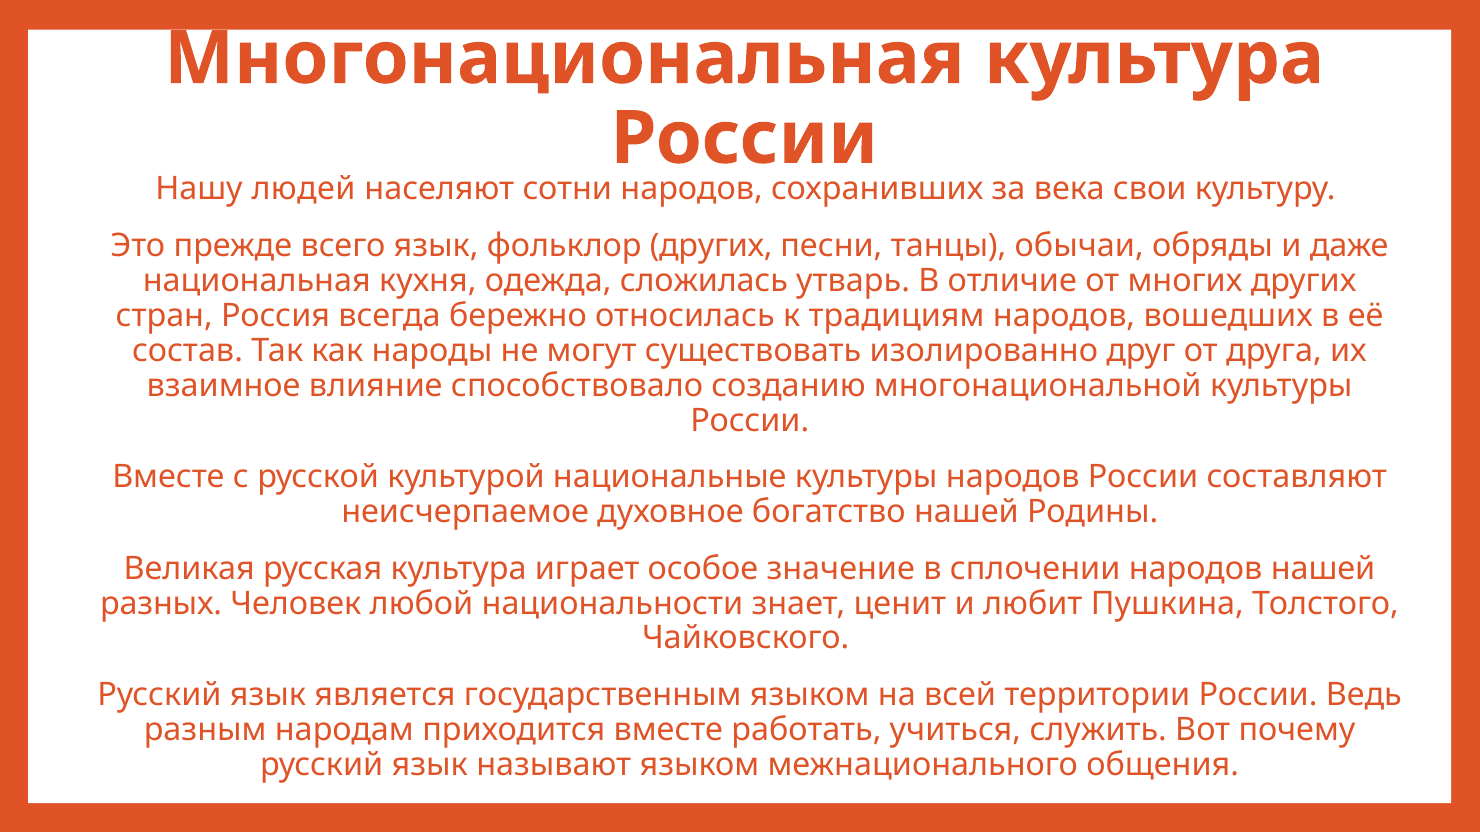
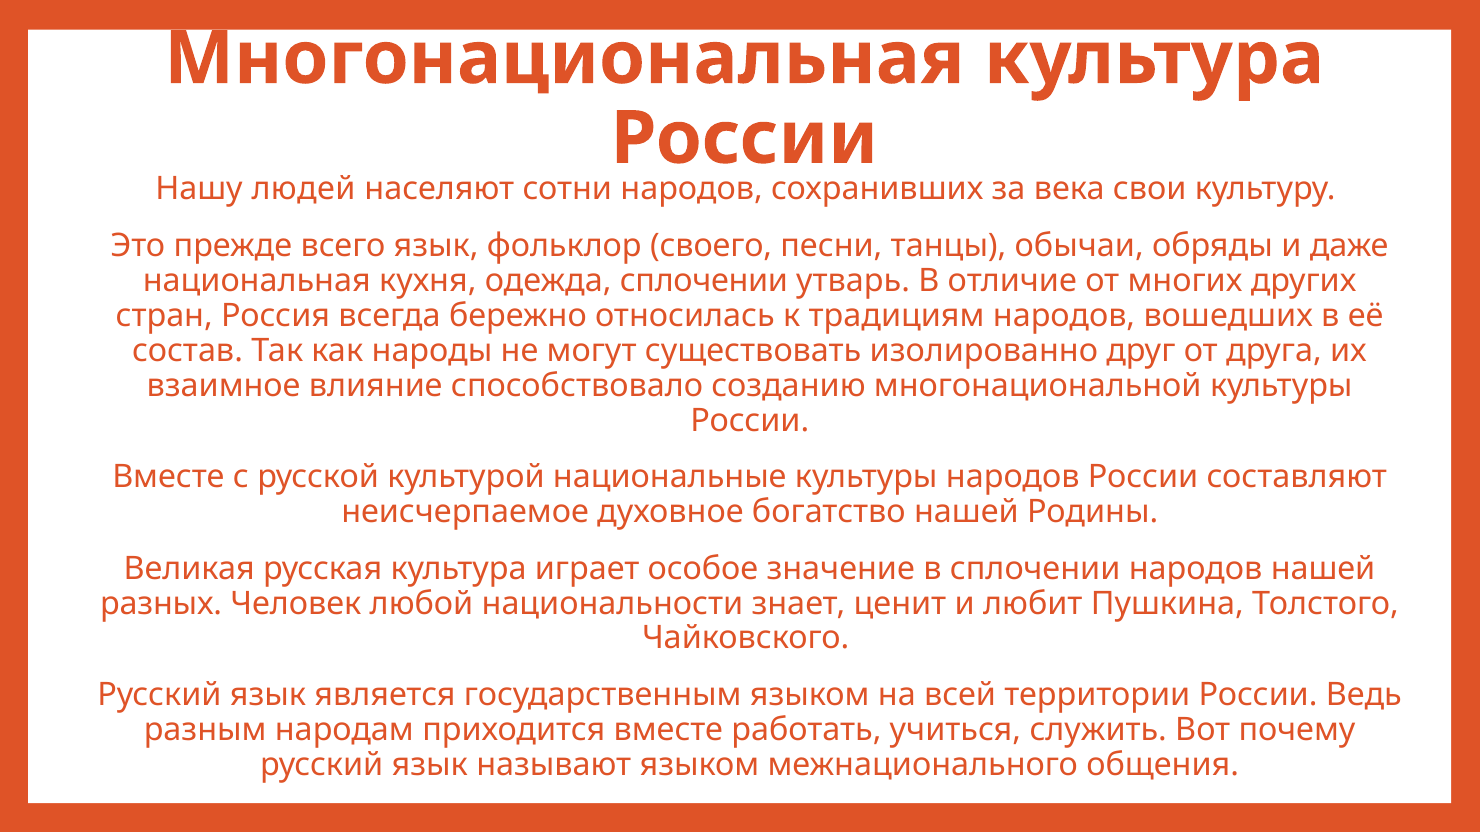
фольклор других: других -> своего
одежда сложилась: сложилась -> сплочении
